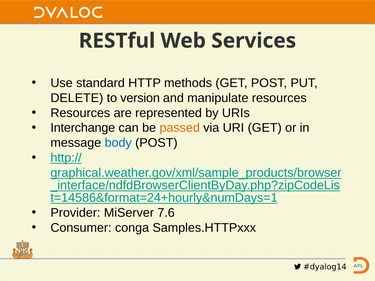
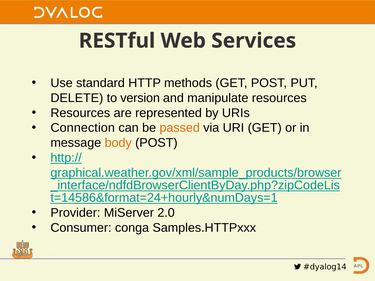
Interchange: Interchange -> Connection
body colour: blue -> orange
7.6: 7.6 -> 2.0
